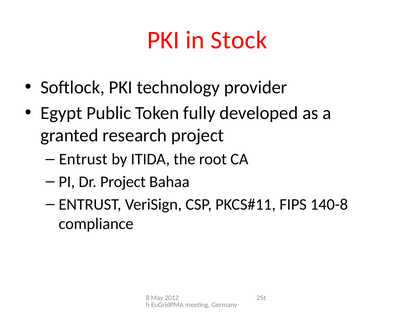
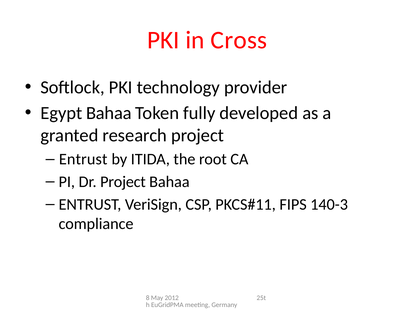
Stock: Stock -> Cross
Egypt Public: Public -> Bahaa
140-8: 140-8 -> 140-3
